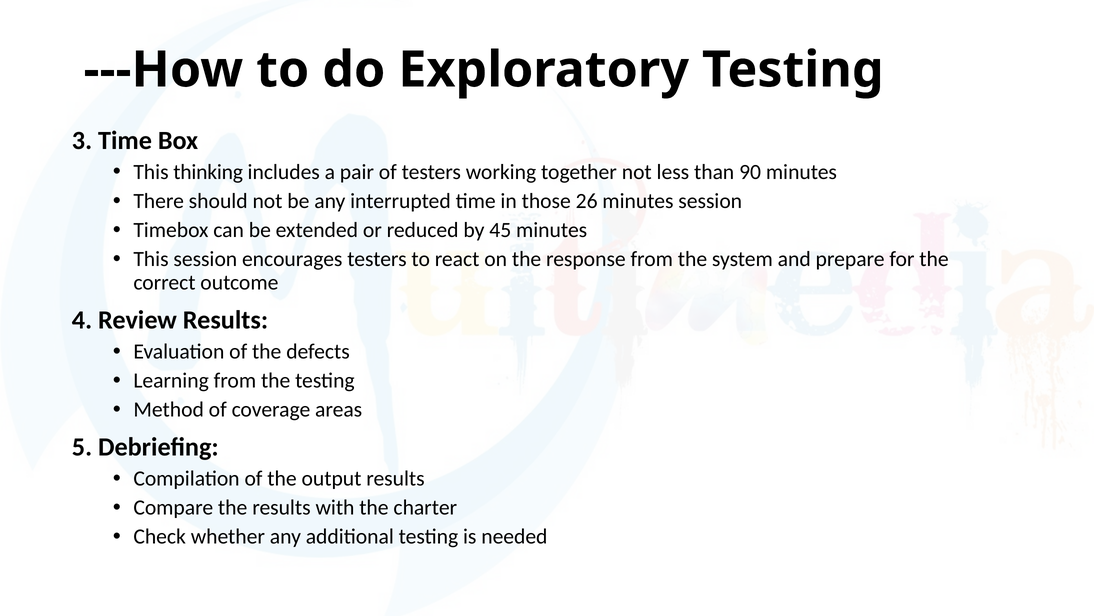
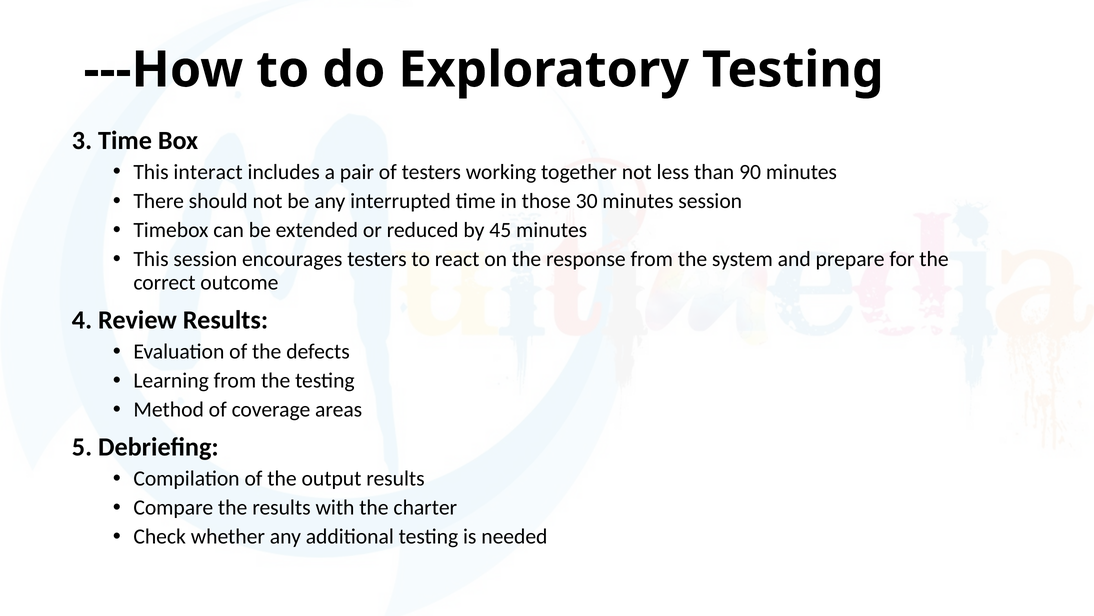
thinking: thinking -> interact
26: 26 -> 30
